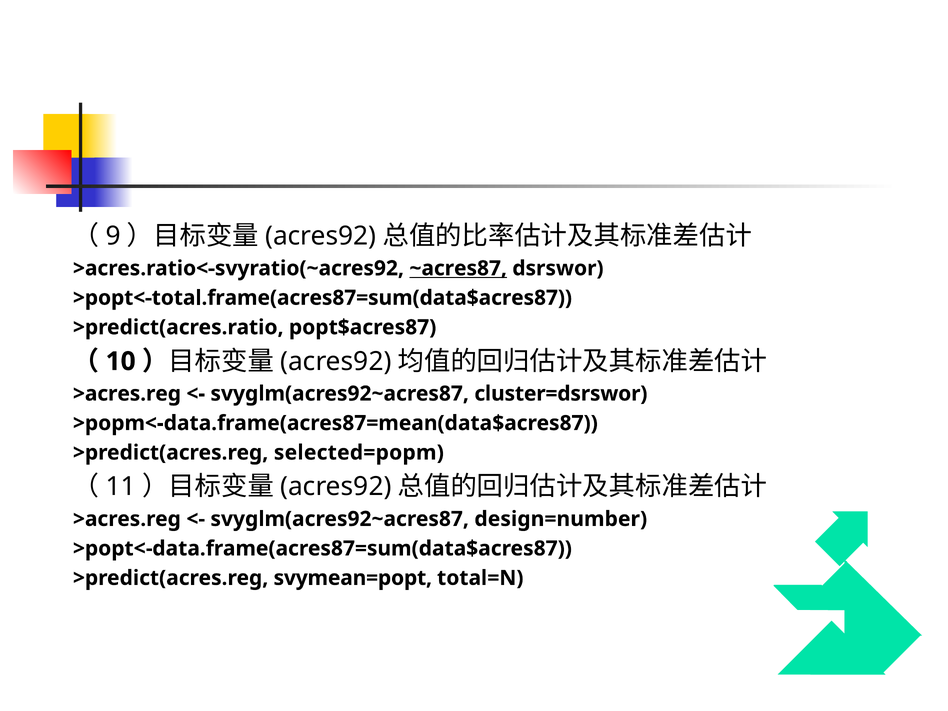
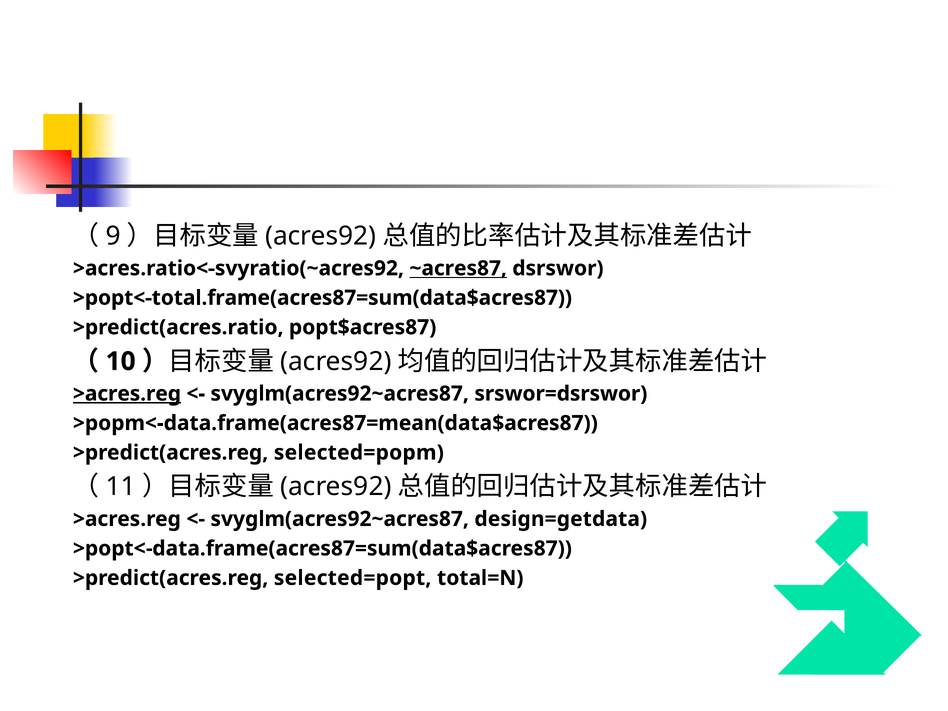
>acres.reg at (127, 394) underline: none -> present
cluster=dsrswor: cluster=dsrswor -> srswor=dsrswor
design=number: design=number -> design=getdata
svymean=popt: svymean=popt -> selected=popt
